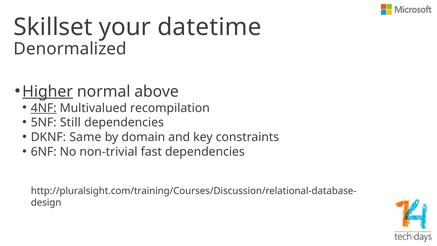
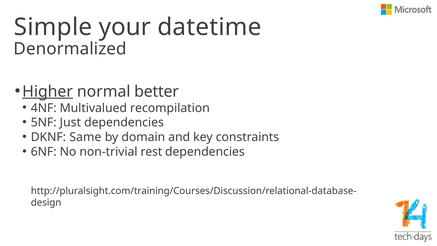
Skillset: Skillset -> Simple
above: above -> better
4NF underline: present -> none
Still: Still -> Just
fast: fast -> rest
